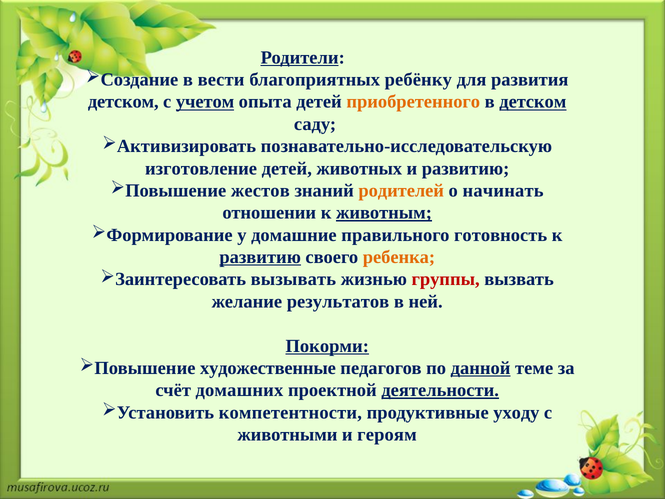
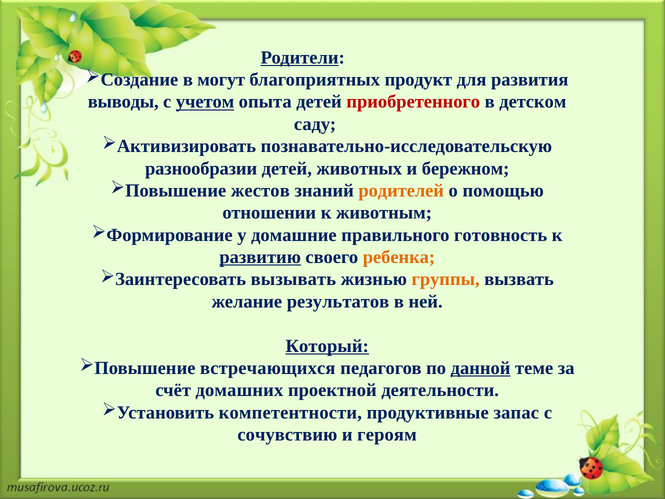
вести: вести -> могут
ребёнку: ребёнку -> продукт
детском at (123, 102): детском -> выводы
приобретенного colour: orange -> red
детском at (533, 102) underline: present -> none
изготовление: изготовление -> разнообразии
и развитию: развитию -> бережном
начинать: начинать -> помощью
животным underline: present -> none
группы colour: red -> orange
Покорми: Покорми -> Который
художественные: художественные -> встречающихся
деятельности underline: present -> none
уходу: уходу -> запас
животными: животными -> сочувствию
